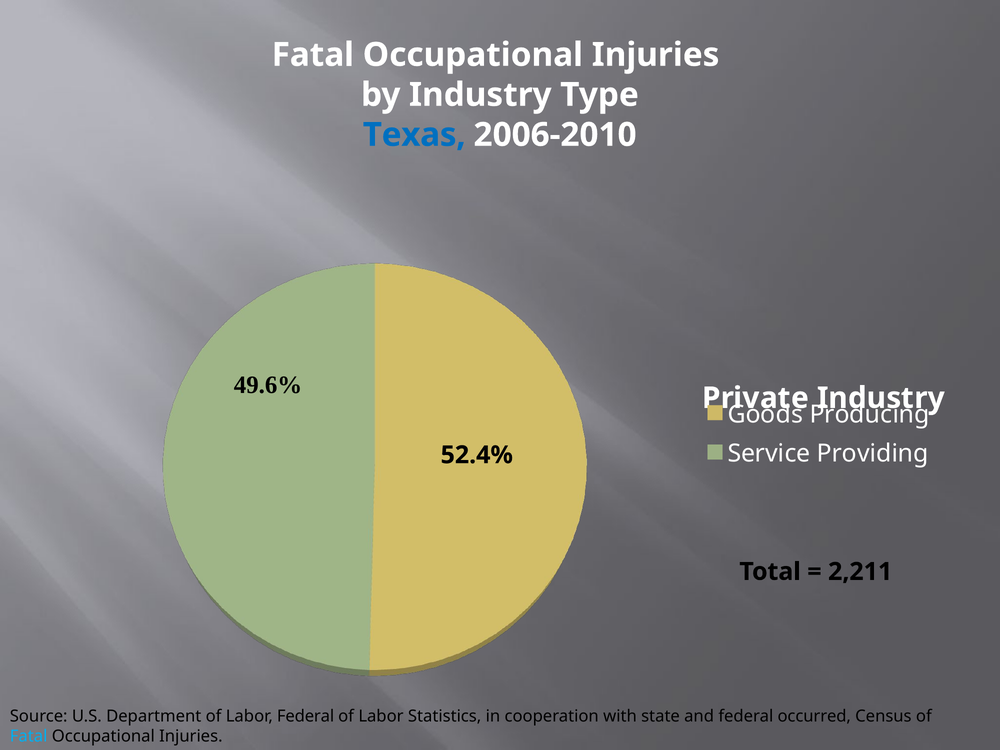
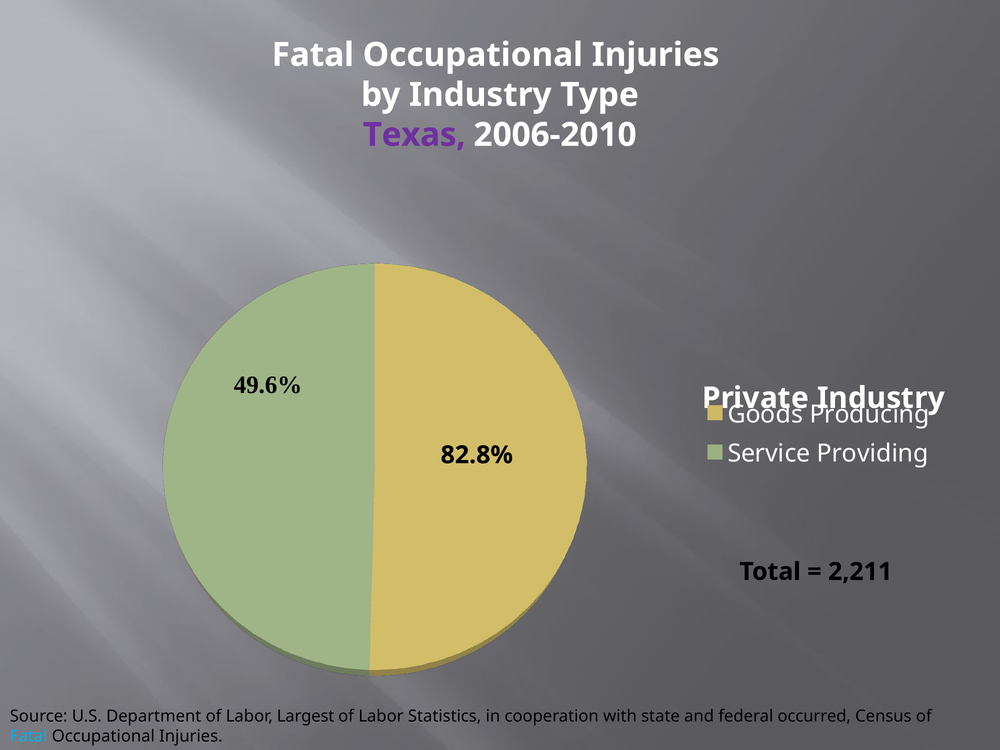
Texas colour: blue -> purple
52.4%: 52.4% -> 82.8%
Labor Federal: Federal -> Largest
